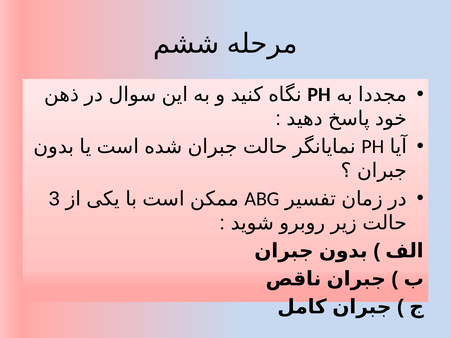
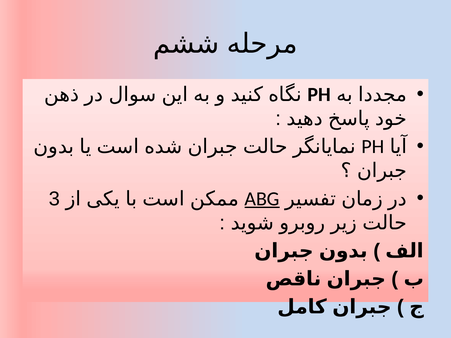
ABG underline: none -> present
